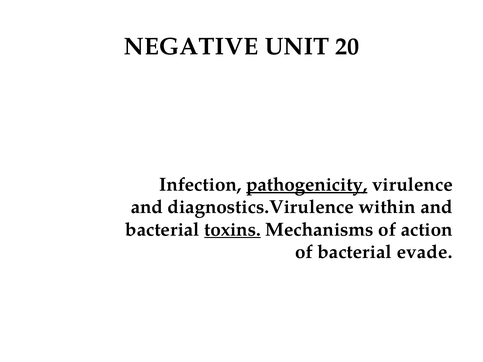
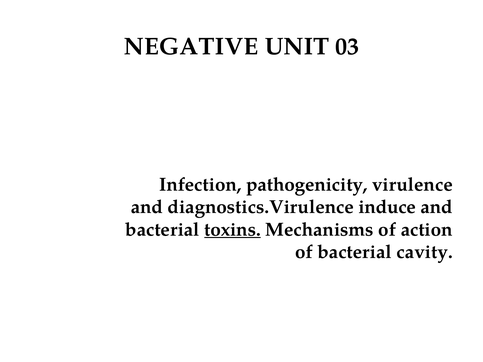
20: 20 -> 03
pathogenicity underline: present -> none
within: within -> induce
evade: evade -> cavity
